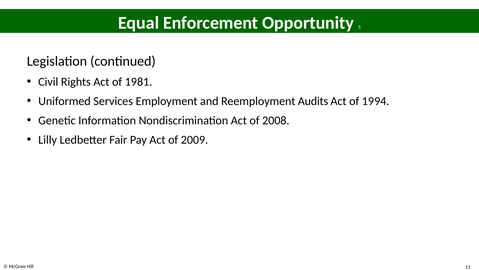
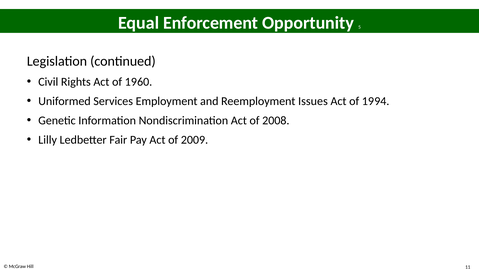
81: 81 -> 60
Audits: Audits -> Issues
